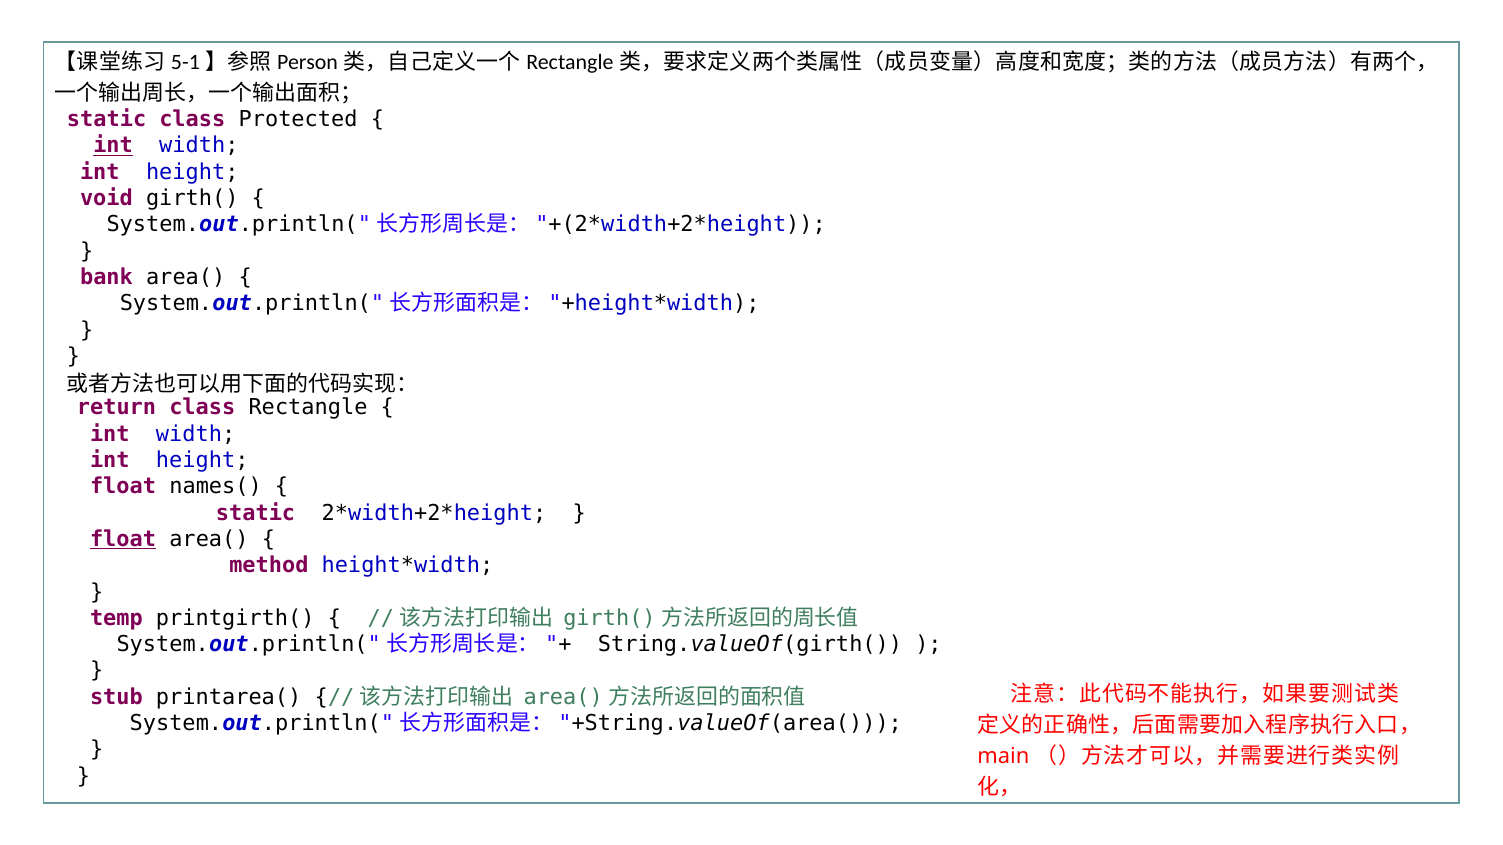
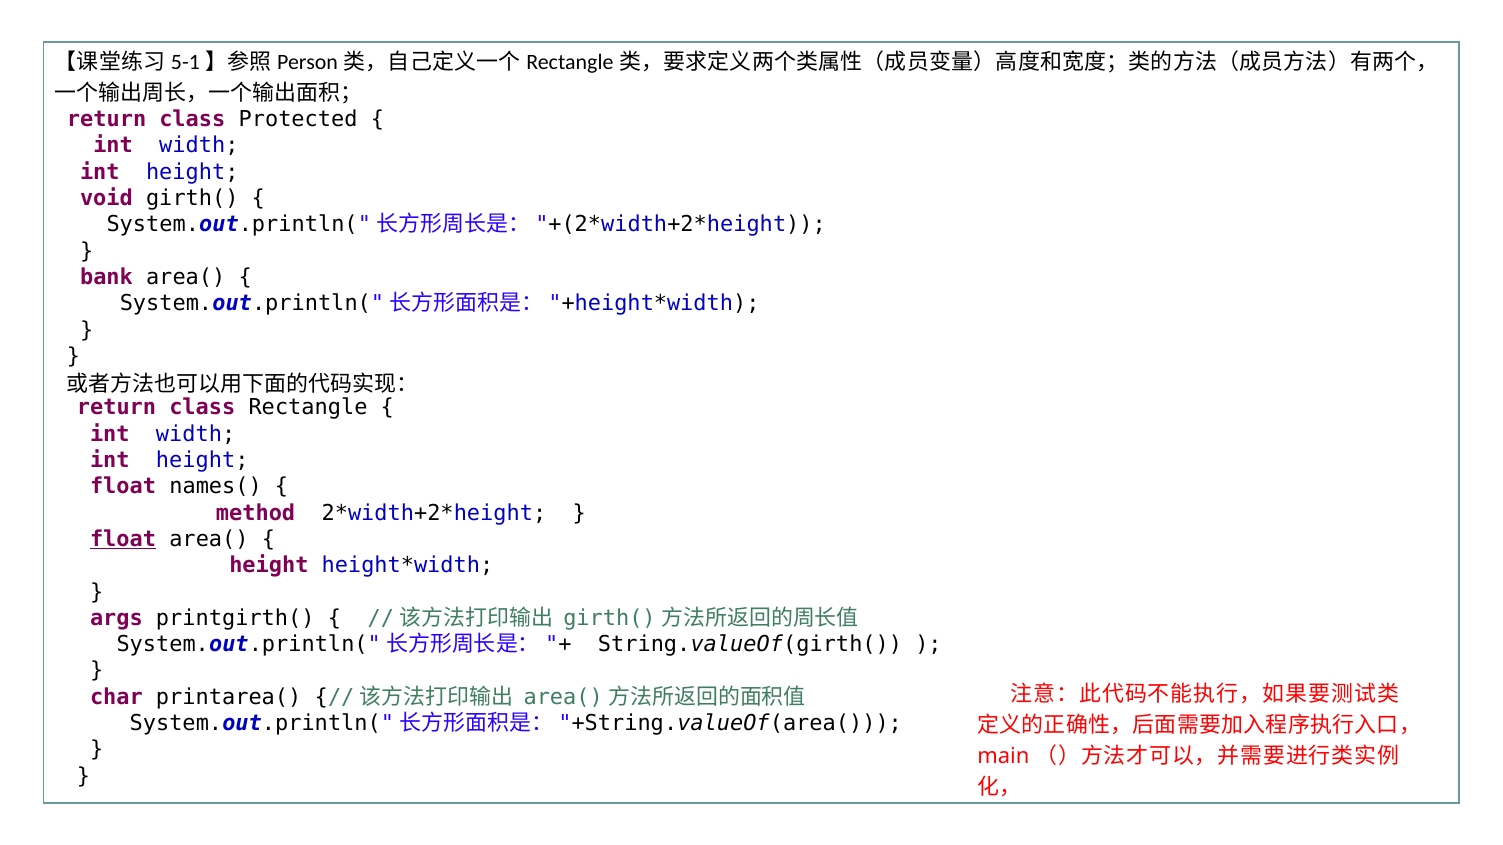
static at (107, 120): static -> return
int at (113, 146) underline: present -> none
static at (256, 513): static -> method
method at (269, 566): method -> height
temp: temp -> args
stub: stub -> char
